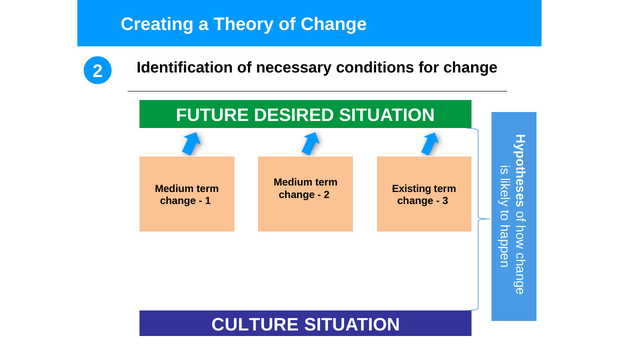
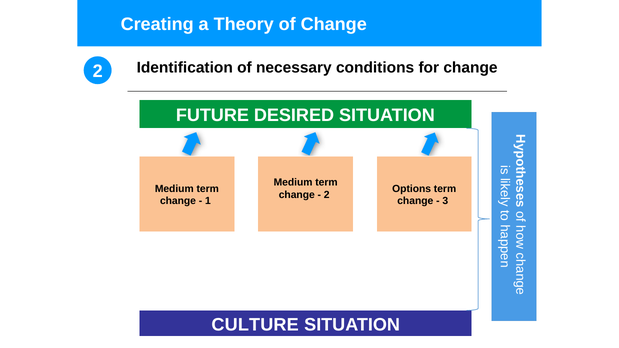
Existing: Existing -> Options
